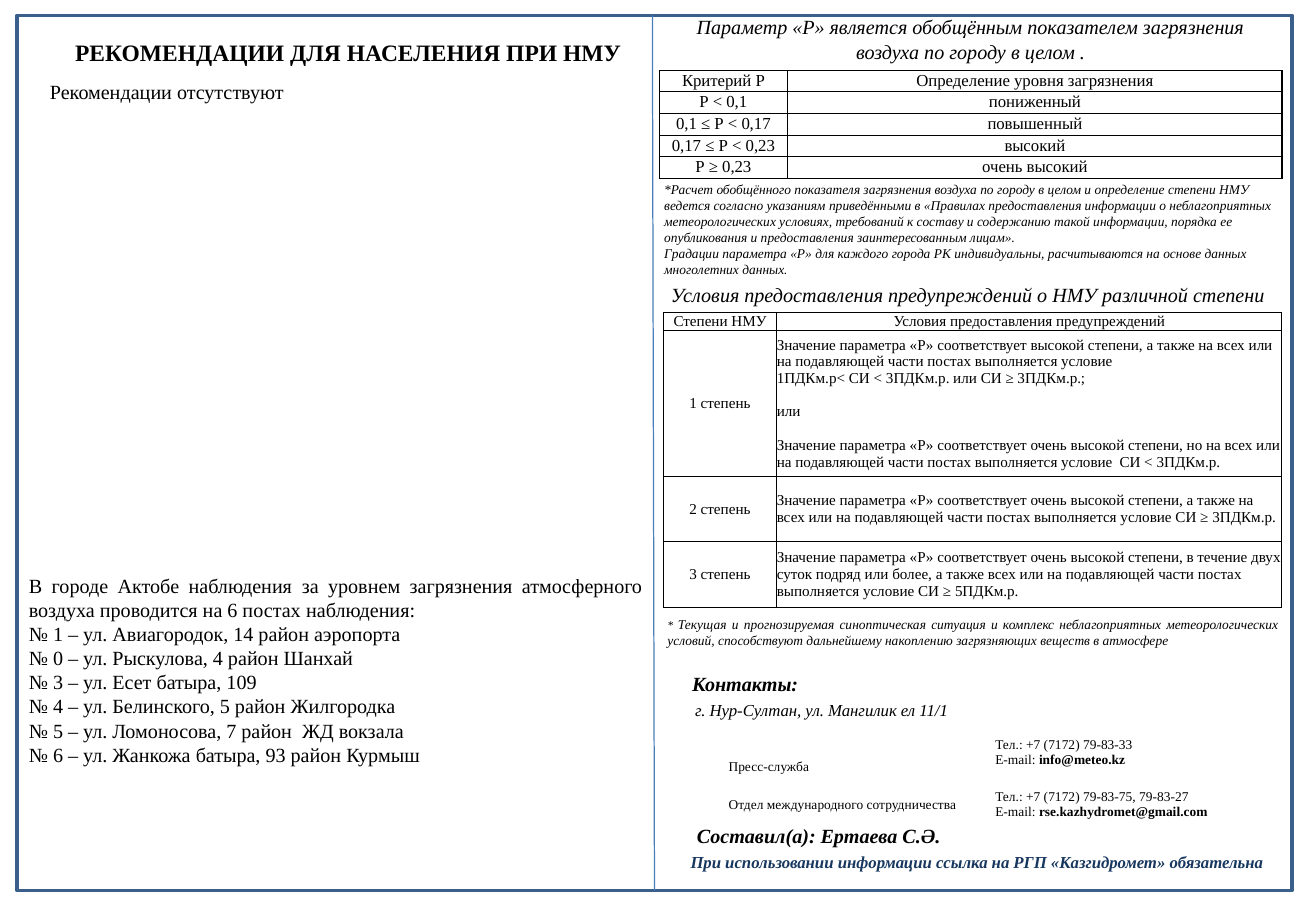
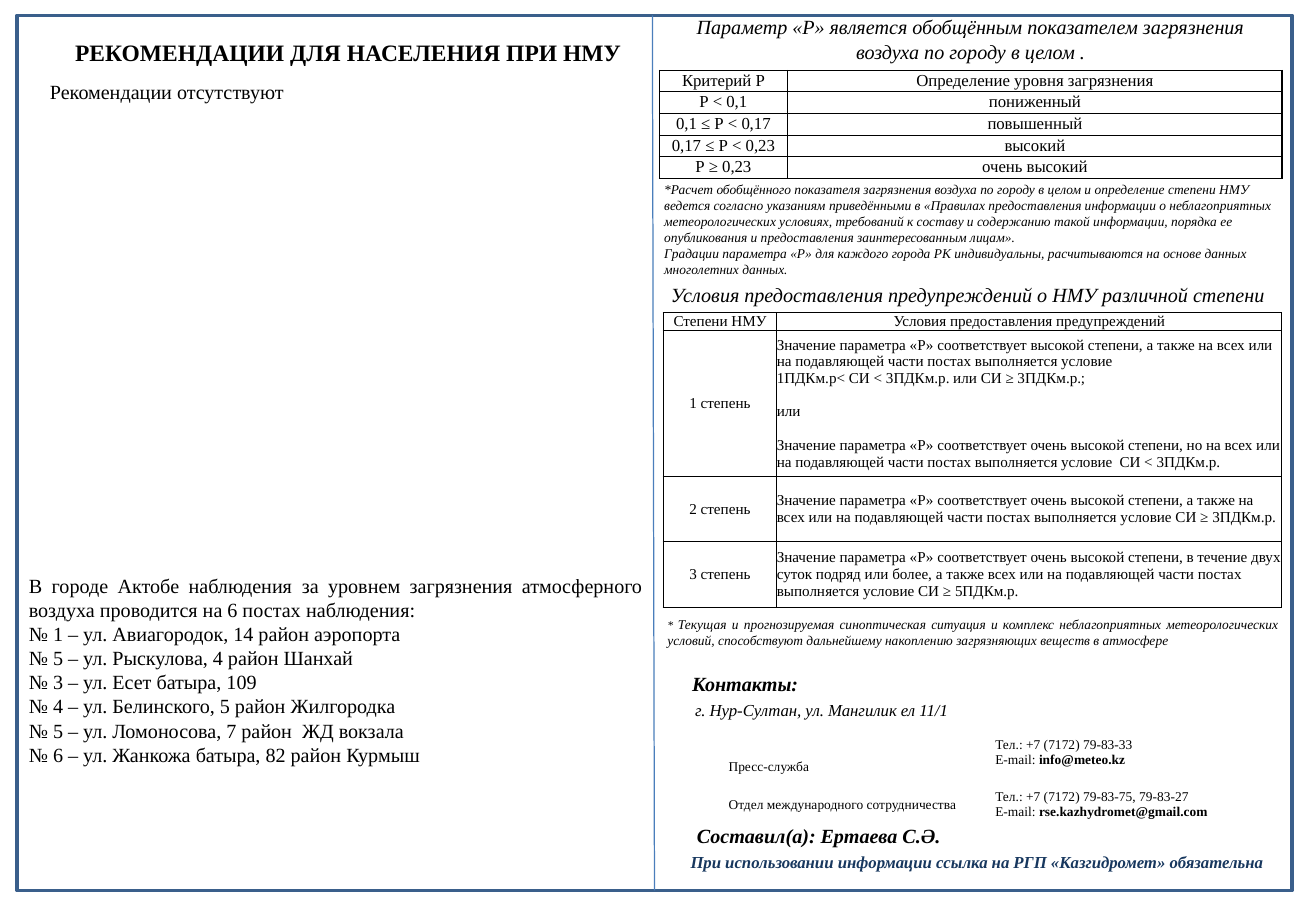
0 at (58, 659): 0 -> 5
93: 93 -> 82
